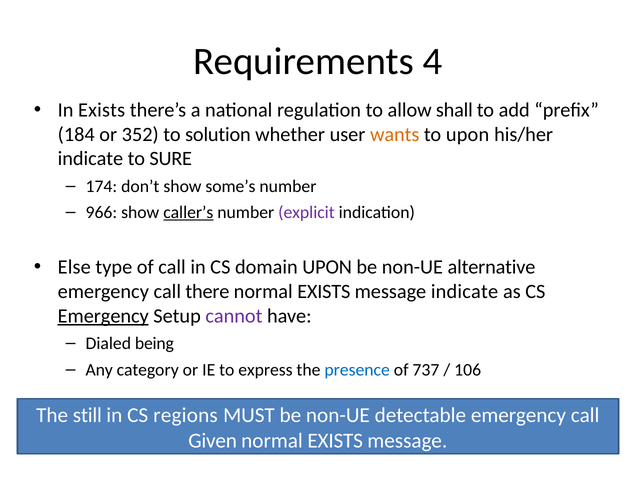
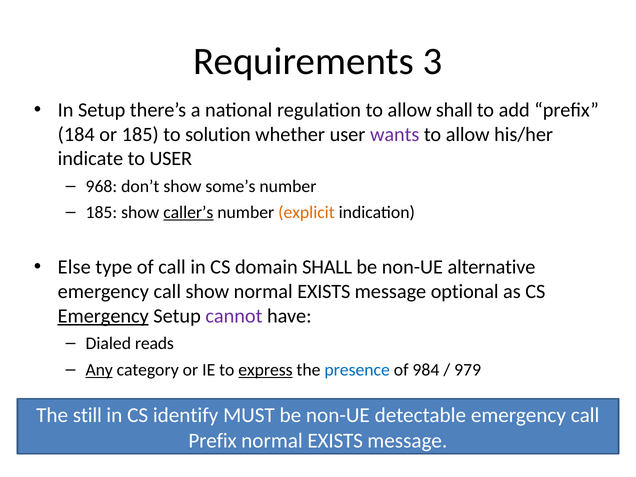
4: 4 -> 3
In Exists: Exists -> Setup
or 352: 352 -> 185
wants colour: orange -> purple
upon at (468, 134): upon -> allow
to SURE: SURE -> USER
174: 174 -> 968
966 at (101, 212): 966 -> 185
explicit colour: purple -> orange
domain UPON: UPON -> SHALL
call there: there -> show
message indicate: indicate -> optional
being: being -> reads
Any underline: none -> present
express underline: none -> present
737: 737 -> 984
106: 106 -> 979
regions: regions -> identify
Given at (213, 441): Given -> Prefix
